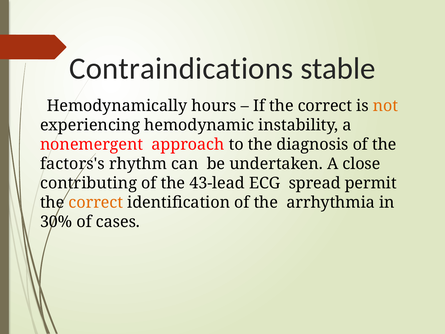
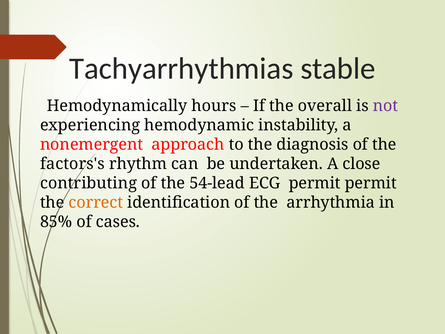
Contraindications: Contraindications -> Tachyarrhythmias
If the correct: correct -> overall
not colour: orange -> purple
43-lead: 43-lead -> 54-lead
ECG spread: spread -> permit
30%: 30% -> 85%
